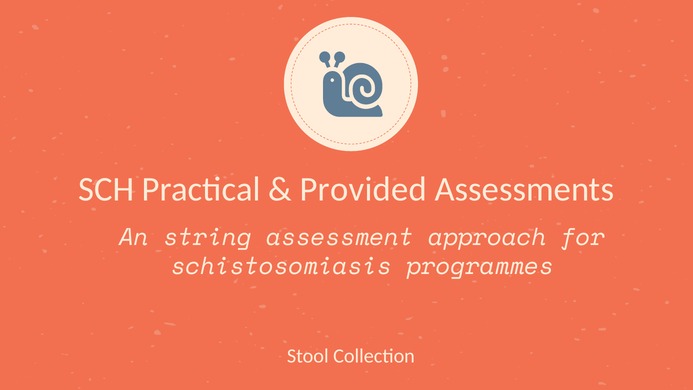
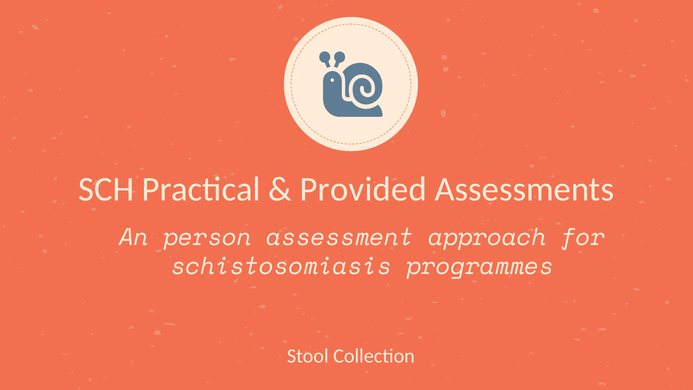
string: string -> person
